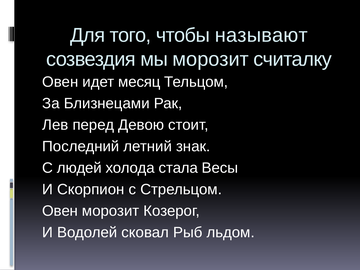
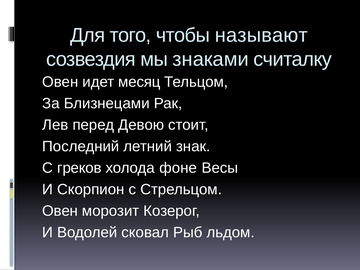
мы морозит: морозит -> знаками
людей: людей -> греков
стала: стала -> фоне
